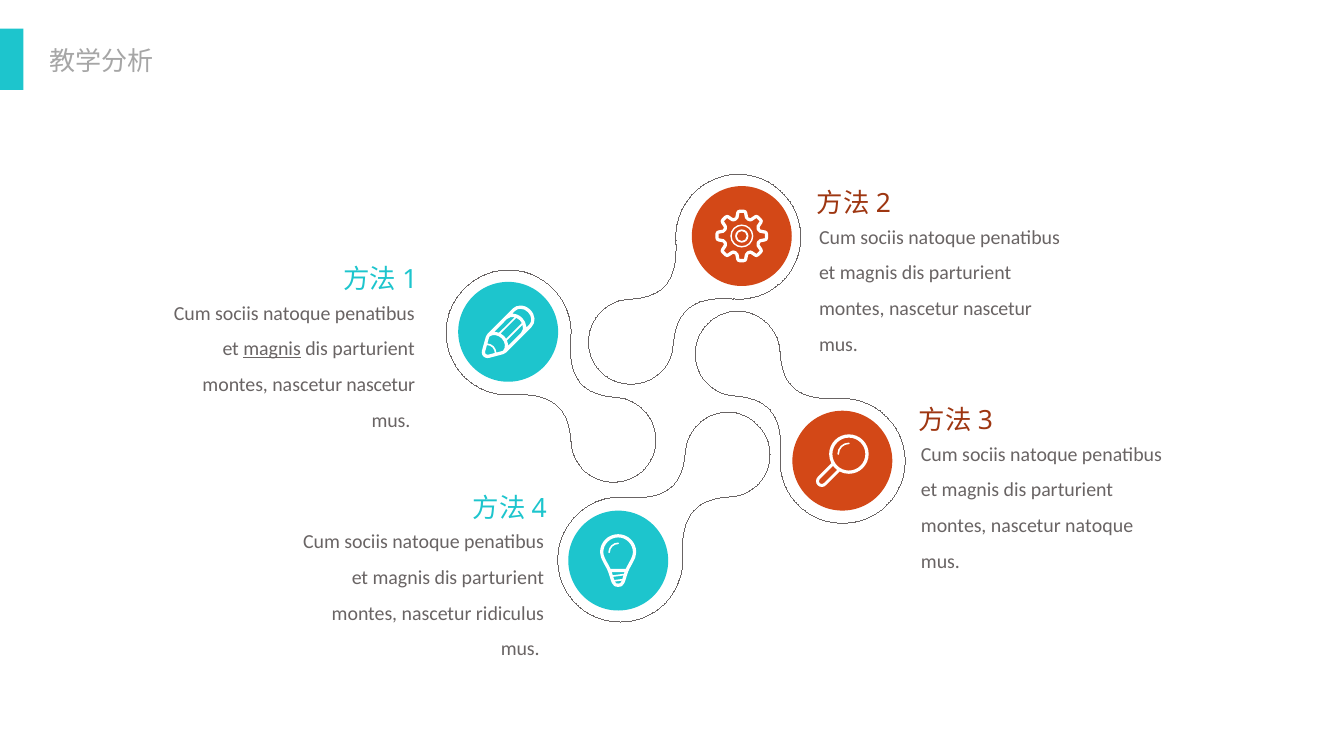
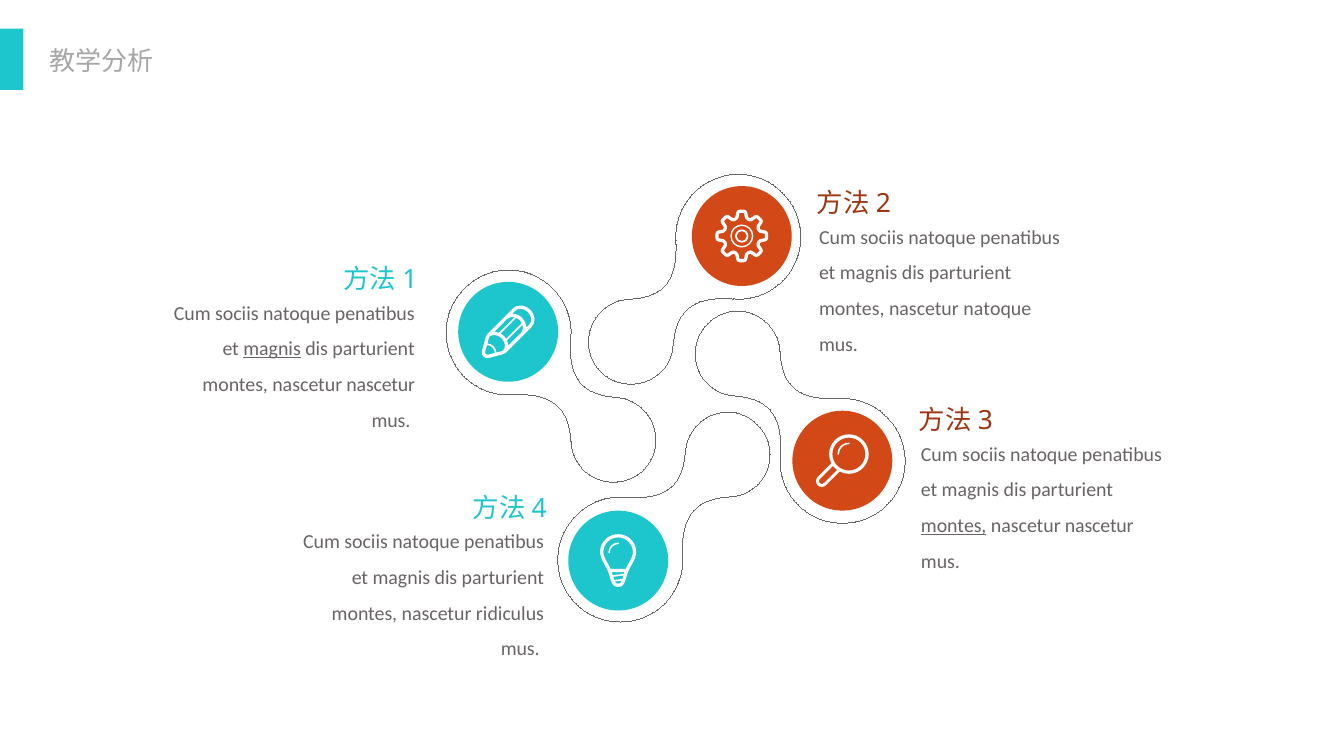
nascetur at (997, 309): nascetur -> natoque
montes at (954, 526) underline: none -> present
natoque at (1099, 526): natoque -> nascetur
